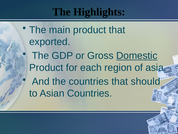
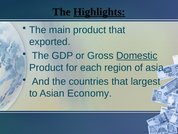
Highlights underline: none -> present
should: should -> largest
Asian Countries: Countries -> Economy
